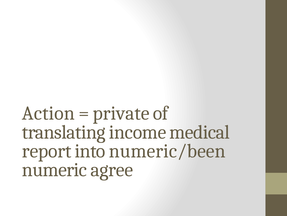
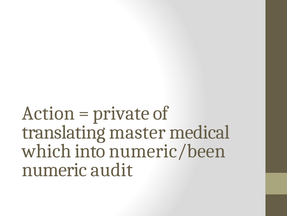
income: income -> master
report: report -> which
agree: agree -> audit
